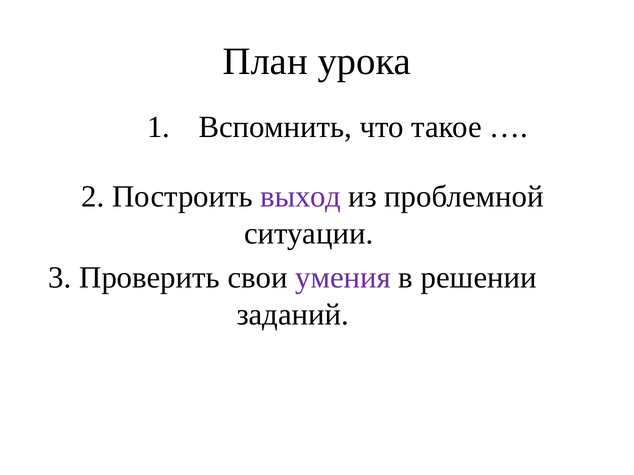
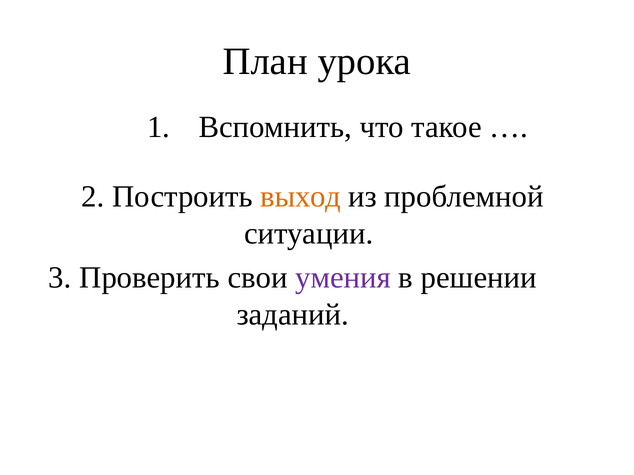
выход colour: purple -> orange
